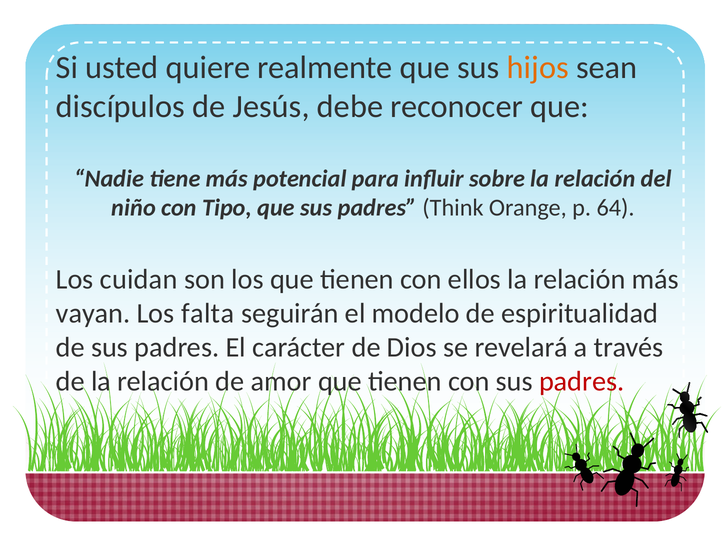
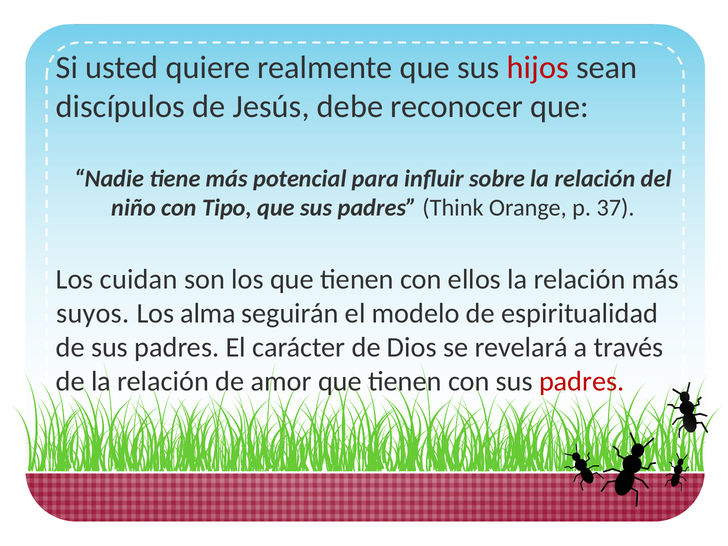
hijos colour: orange -> red
64: 64 -> 37
vayan: vayan -> suyos
falta: falta -> alma
